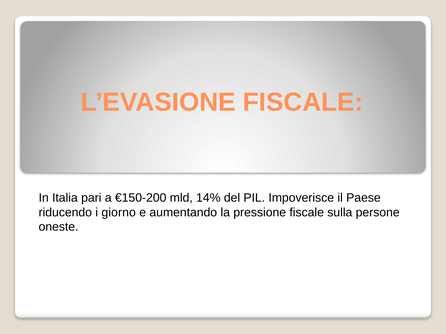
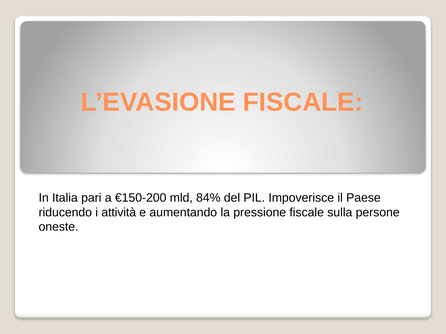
14%: 14% -> 84%
giorno: giorno -> attività
